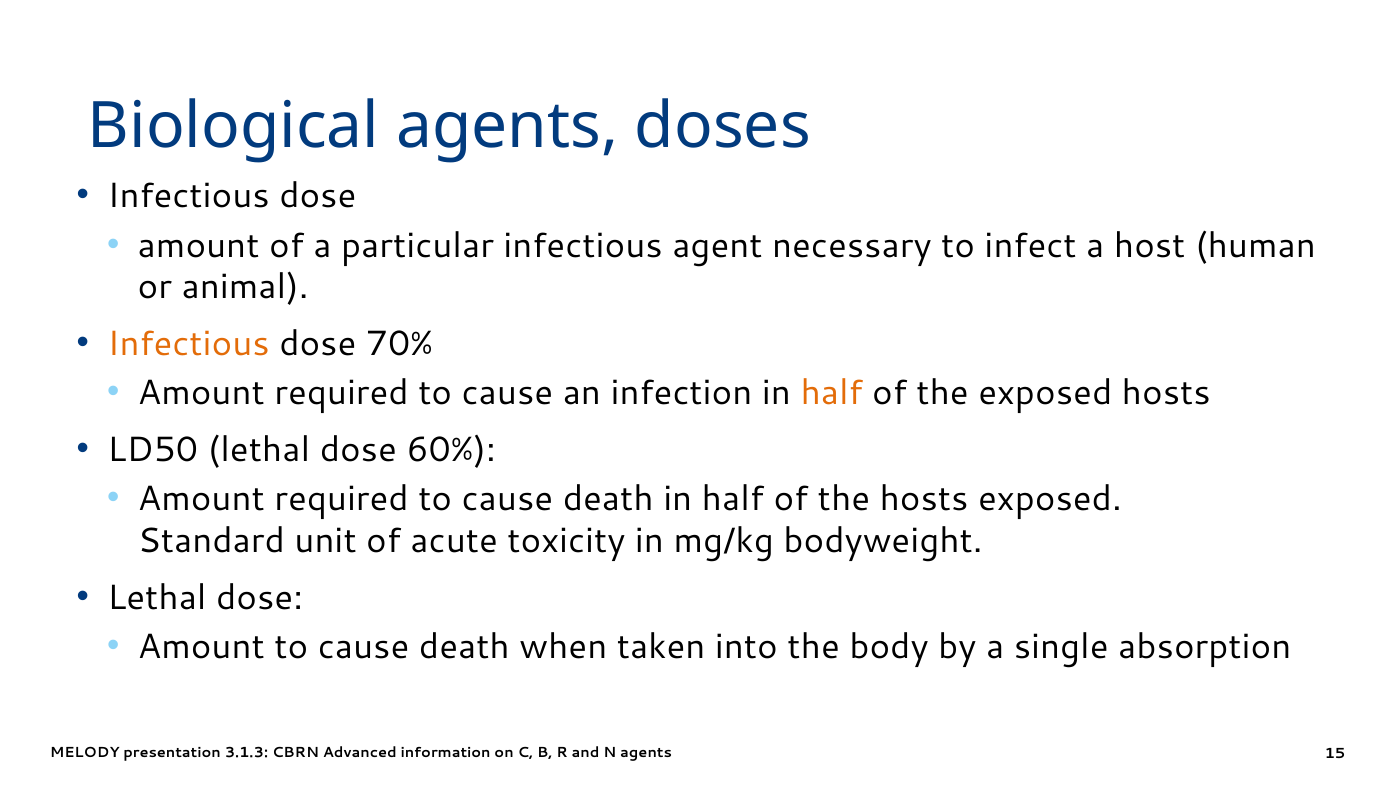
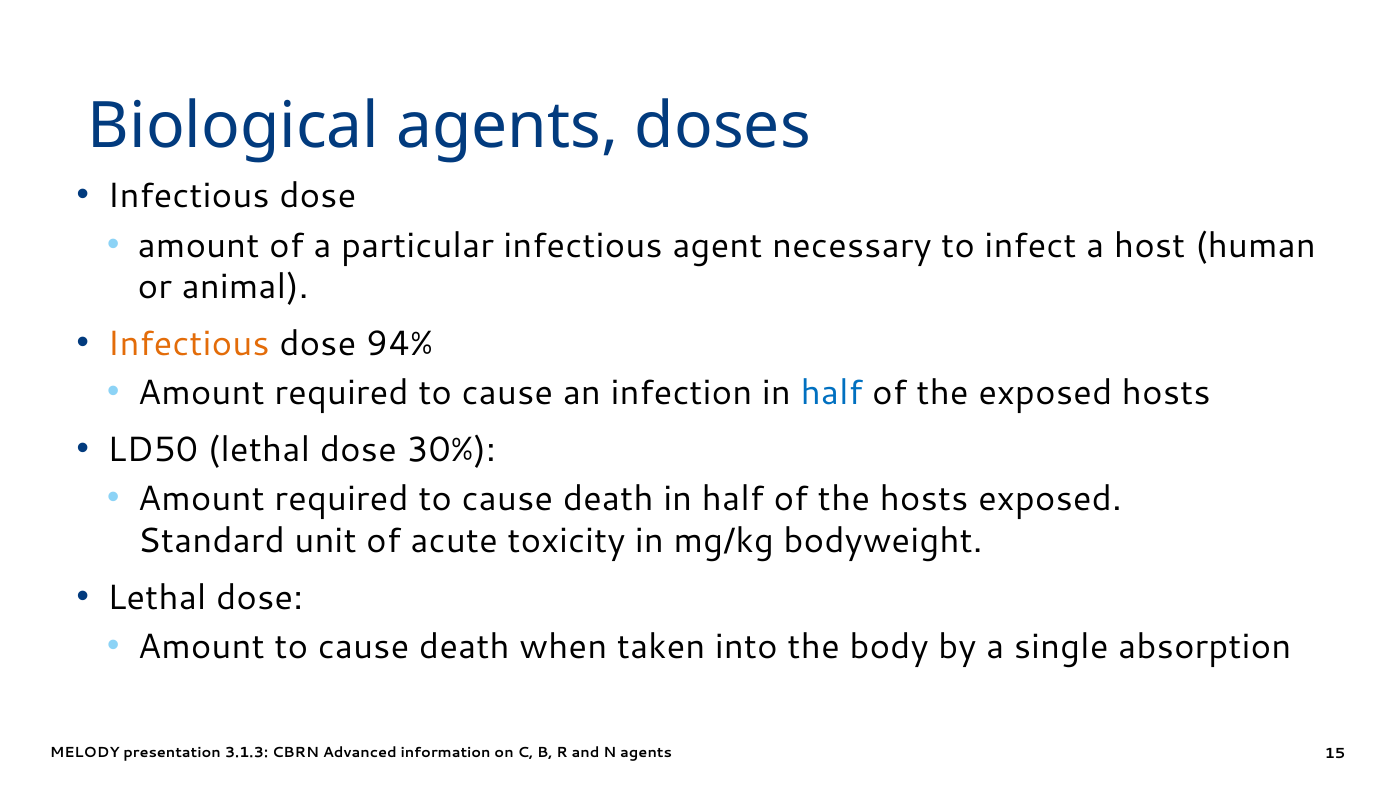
70%: 70% -> 94%
half at (832, 393) colour: orange -> blue
60%: 60% -> 30%
